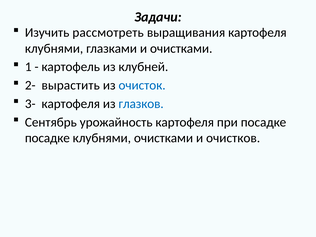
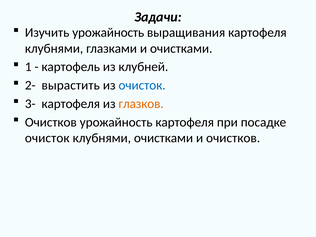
Изучить рассмотреть: рассмотреть -> урожайность
глазков colour: blue -> orange
Сентябрь at (51, 122): Сентябрь -> Очистков
посадке at (47, 138): посадке -> очисток
